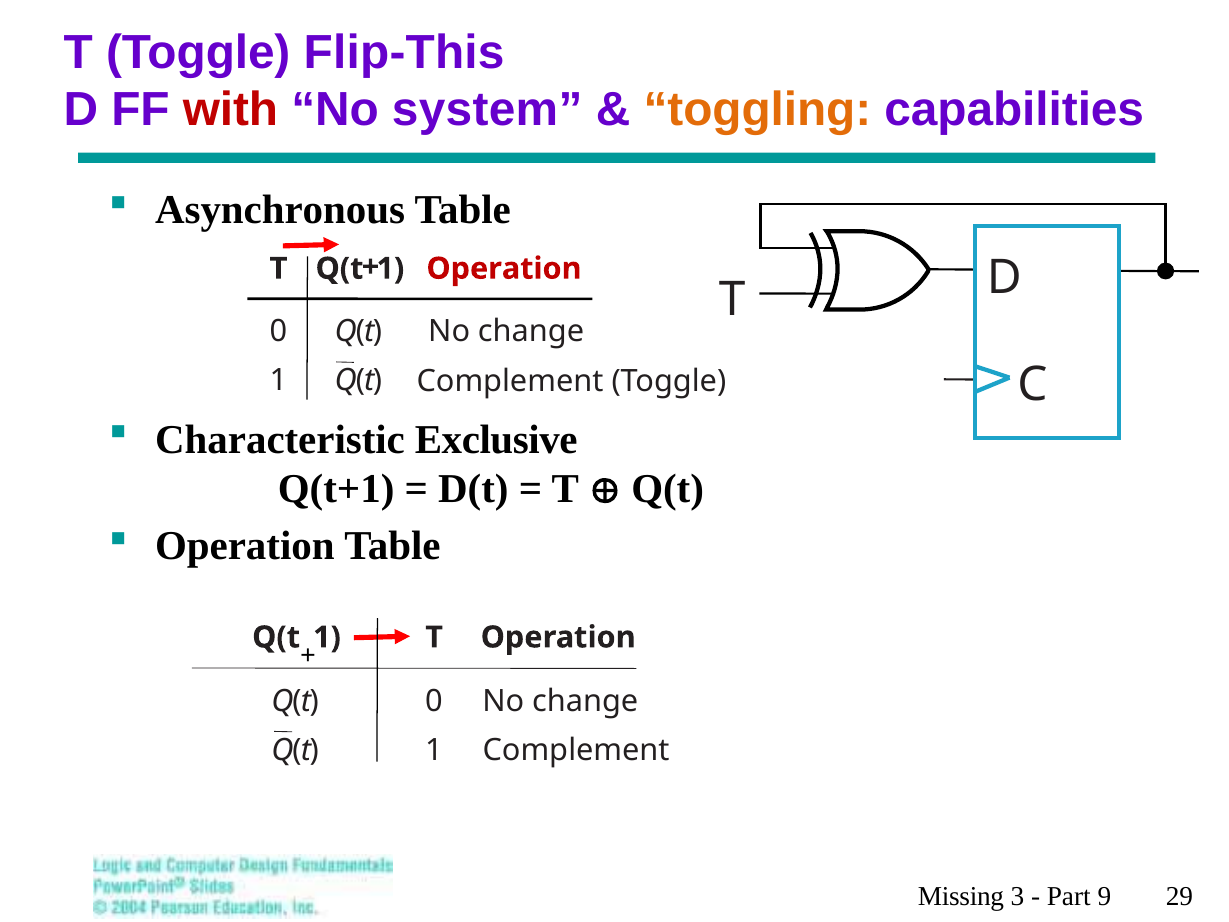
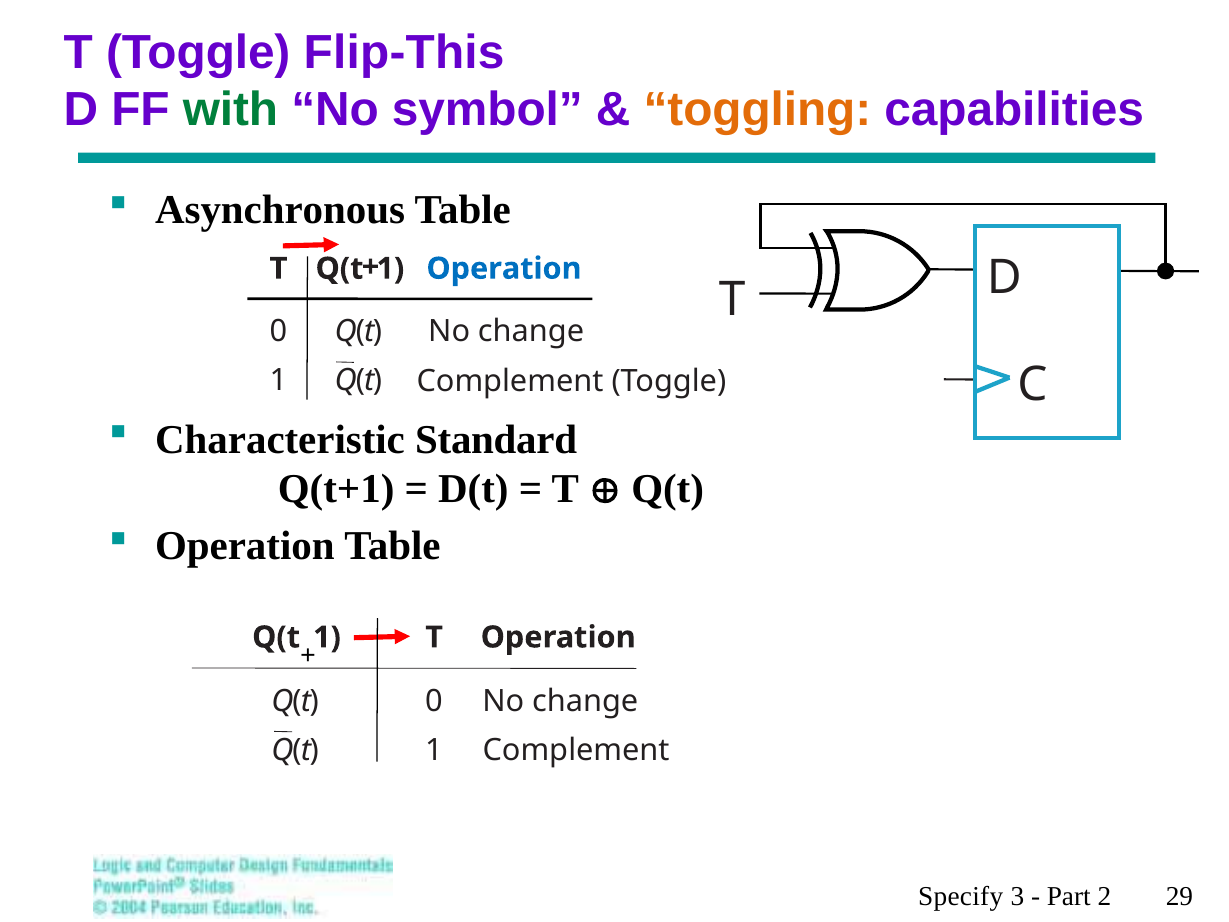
with colour: red -> green
system: system -> symbol
Operation at (504, 269) colour: red -> blue
Exclusive: Exclusive -> Standard
Missing: Missing -> Specify
9: 9 -> 2
